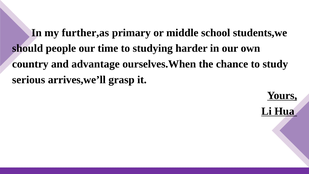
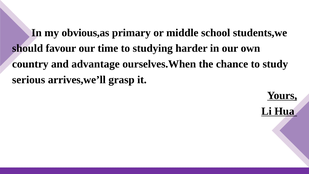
further,as: further,as -> obvious,as
people: people -> favour
